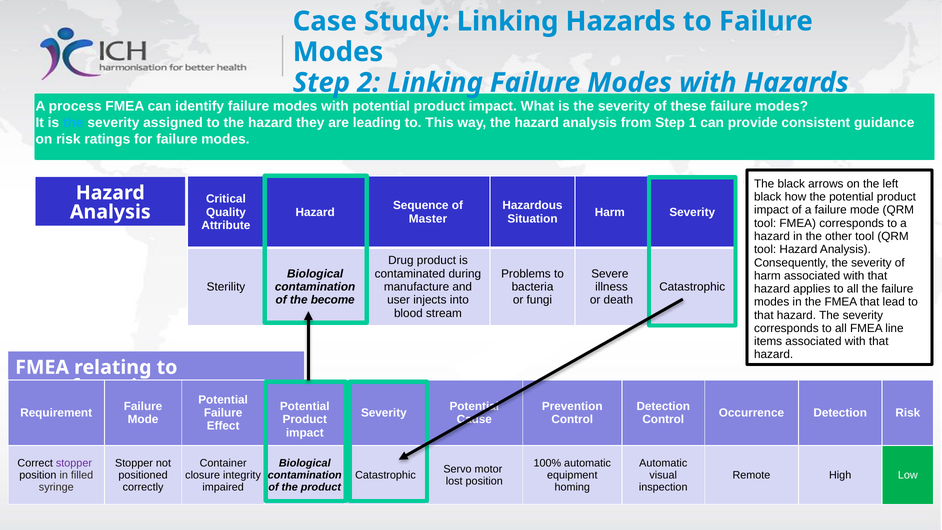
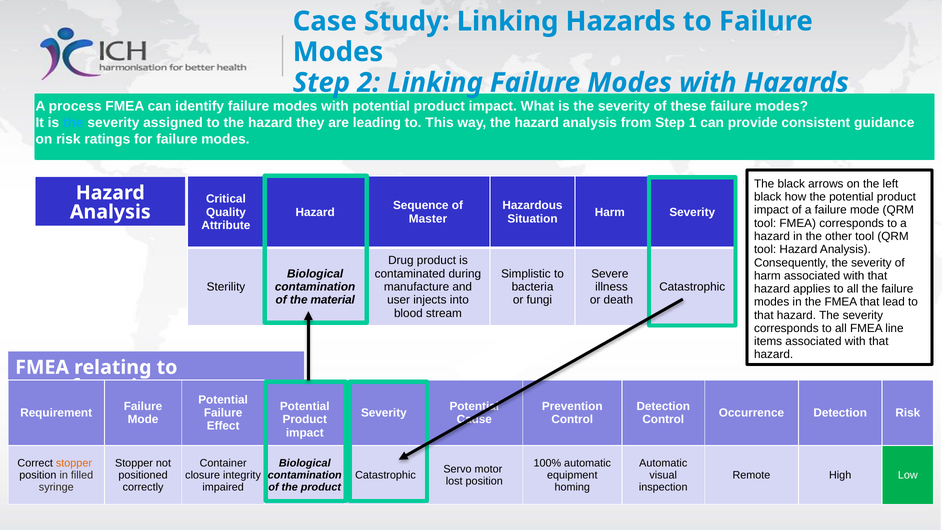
Problems: Problems -> Simplistic
become: become -> material
stopper at (74, 463) colour: purple -> orange
